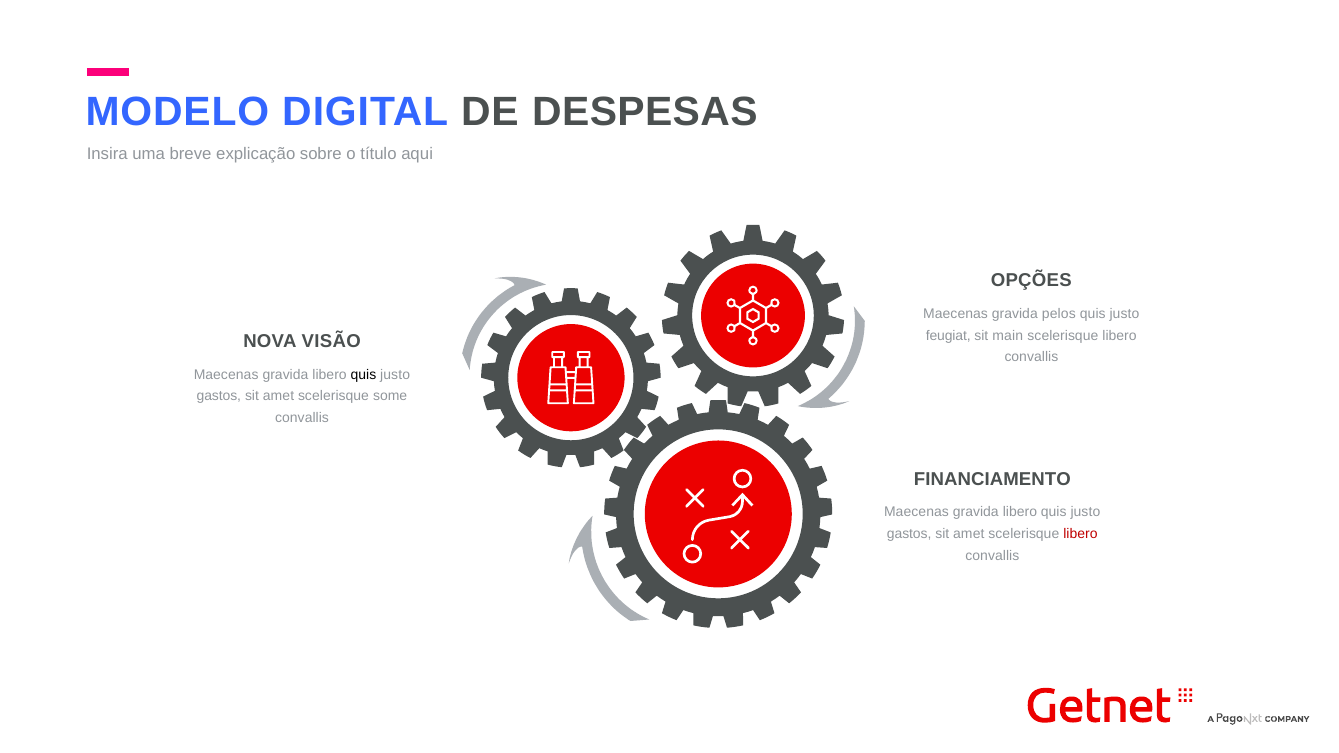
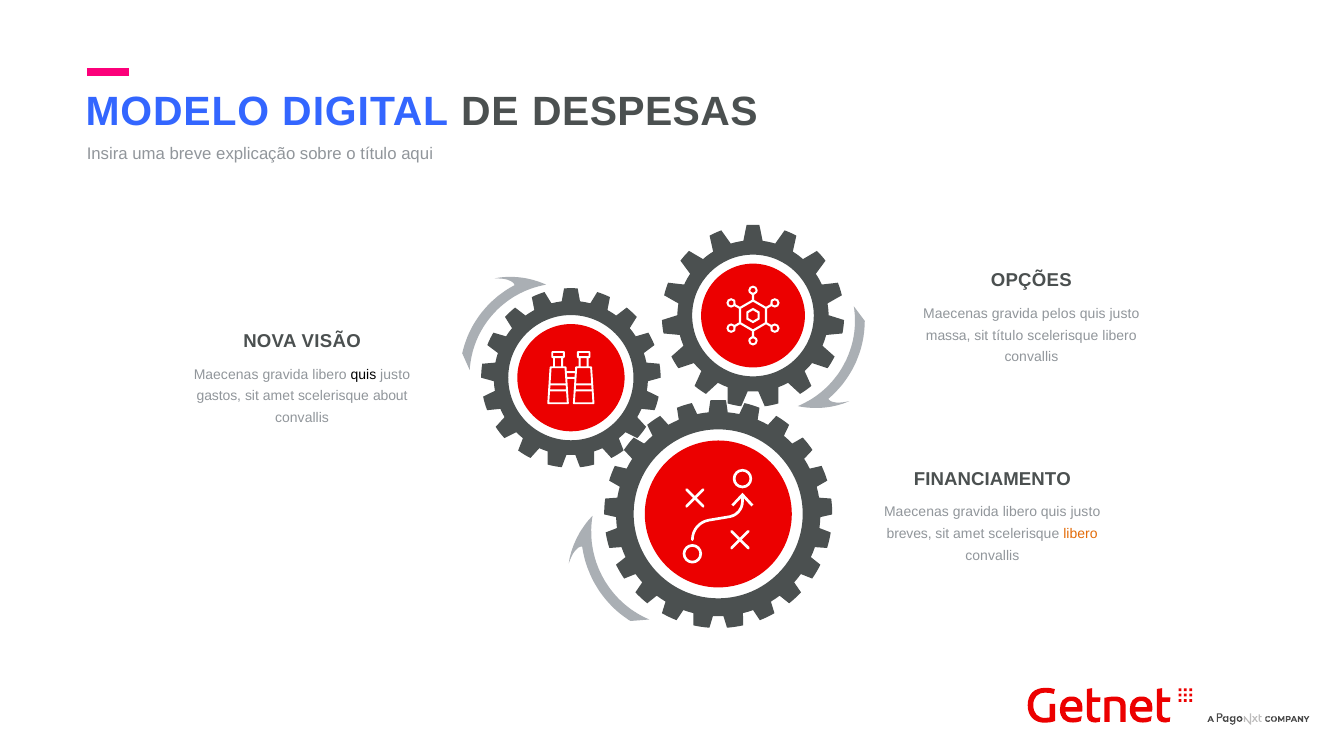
feugiat: feugiat -> massa
sit main: main -> título
some: some -> about
gastos at (909, 534): gastos -> breves
libero at (1080, 534) colour: red -> orange
